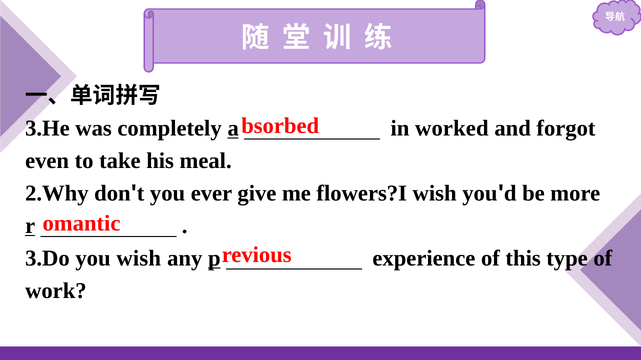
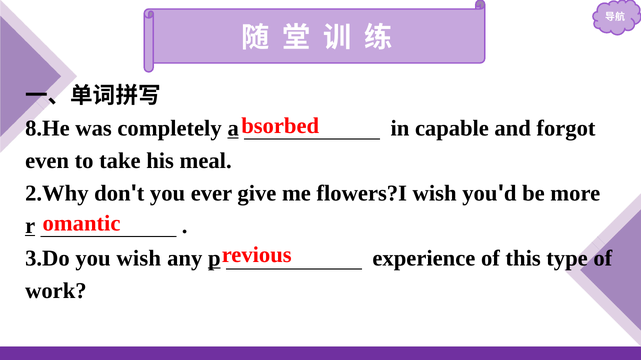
3.He: 3.He -> 8.He
worked: worked -> capable
